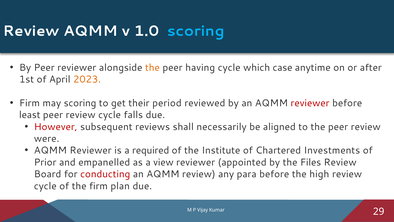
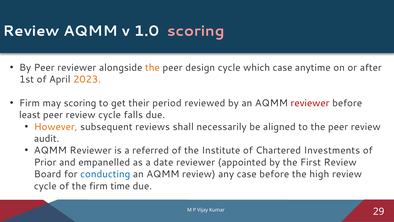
scoring at (196, 31) colour: light blue -> pink
having: having -> design
However colour: red -> orange
were: were -> audit
required: required -> referred
view: view -> date
Files: Files -> First
conducting colour: red -> blue
any para: para -> case
plan: plan -> time
